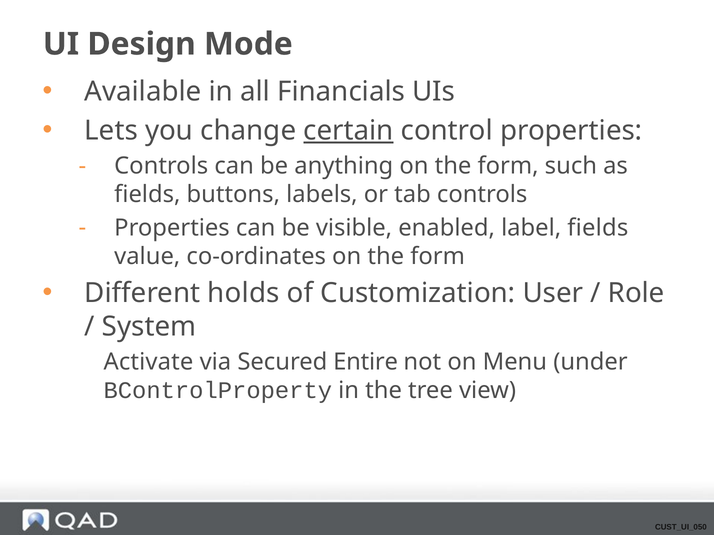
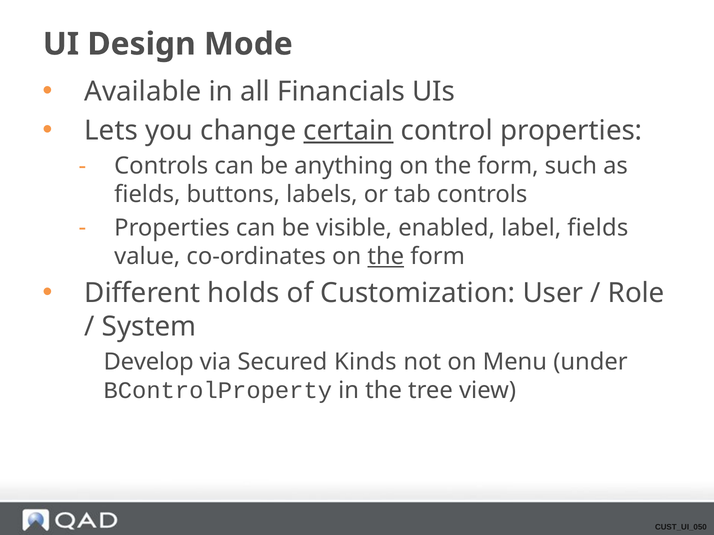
the at (386, 257) underline: none -> present
Activate: Activate -> Develop
Entire: Entire -> Kinds
